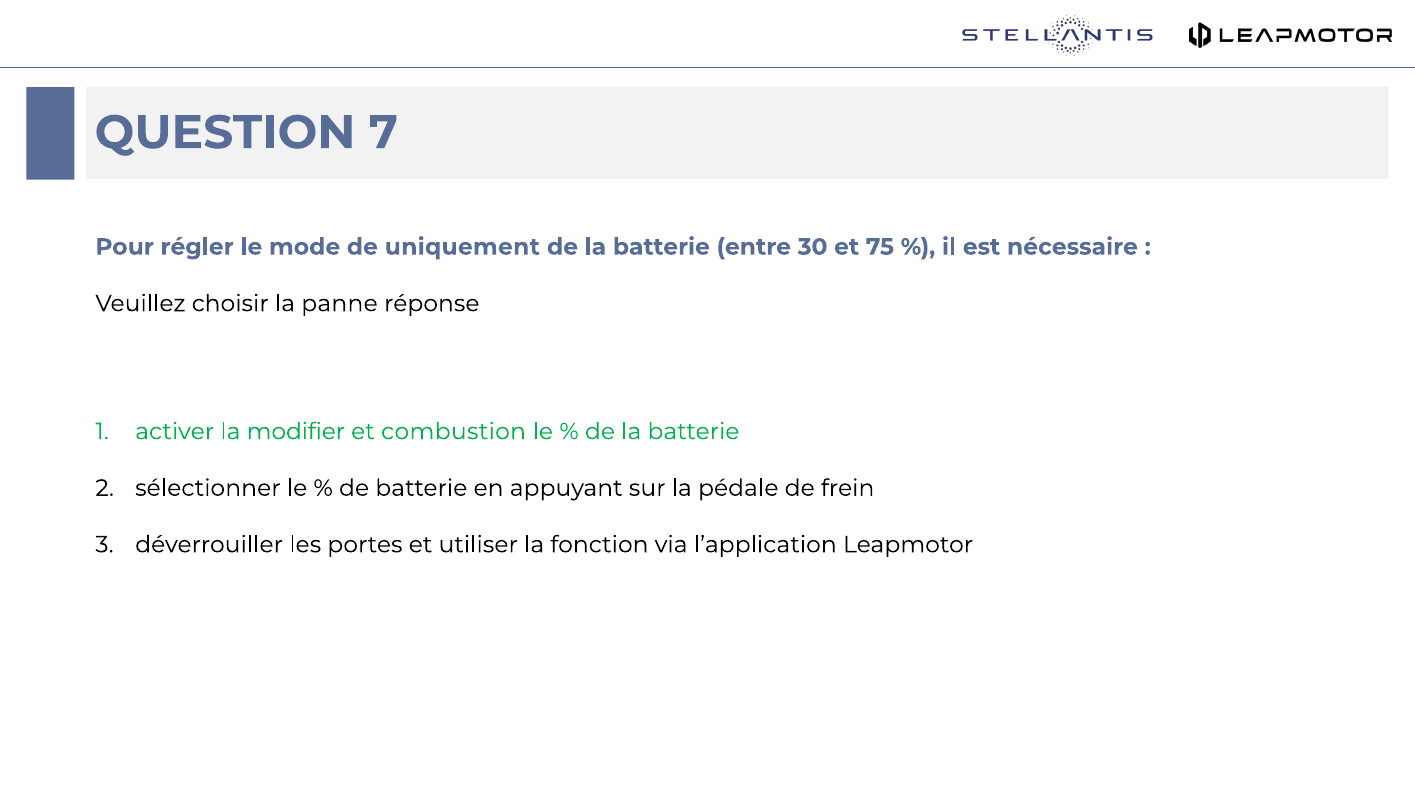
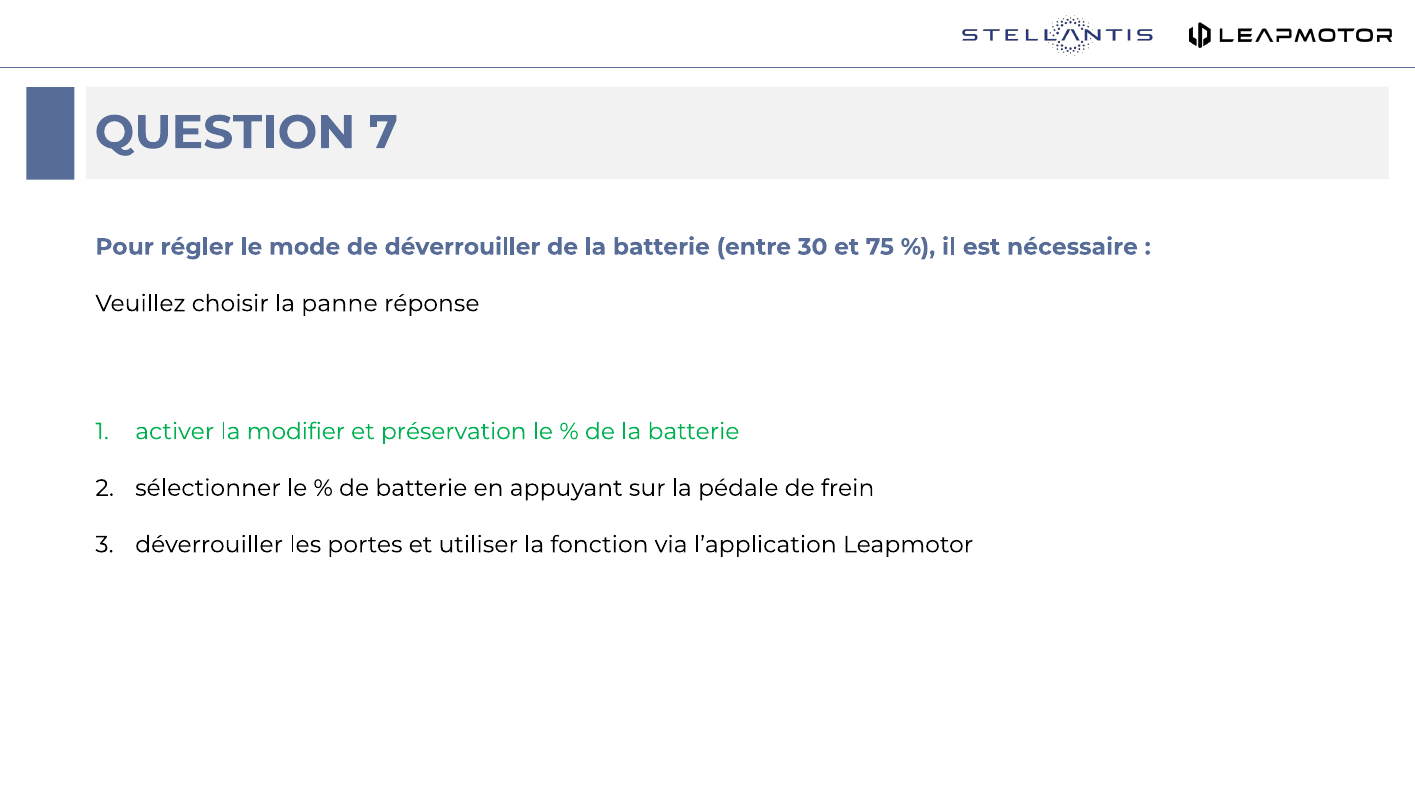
de uniquement: uniquement -> déverrouiller
combustion: combustion -> préservation
